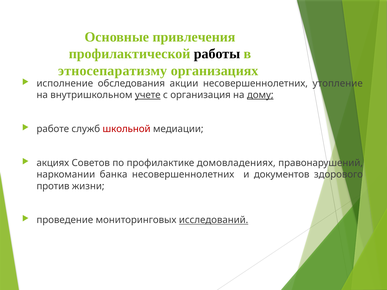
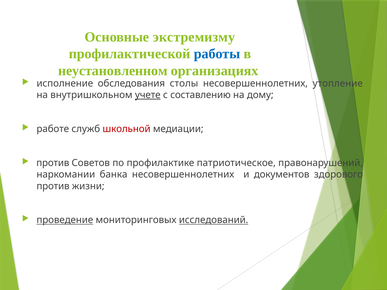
привлечения: привлечения -> экстремизму
работы colour: black -> blue
этносепаратизму: этносепаратизму -> неустановленном
акции: акции -> столы
организация: организация -> составлению
дому underline: present -> none
акциях at (53, 163): акциях -> против
домовладениях: домовладениях -> патриотическое
проведение underline: none -> present
